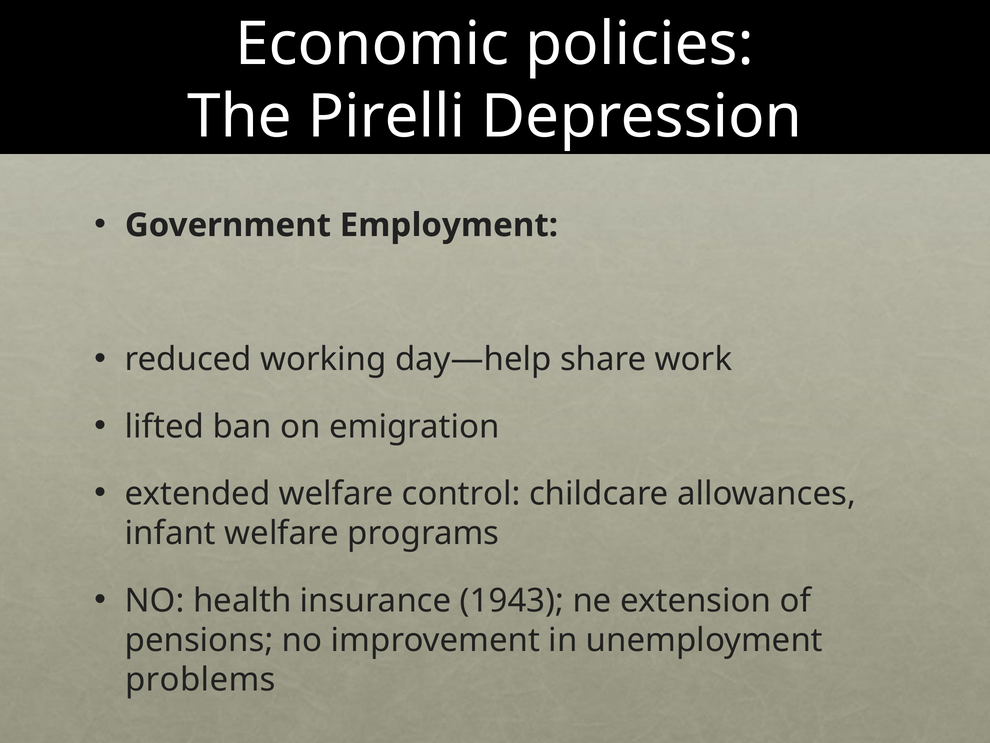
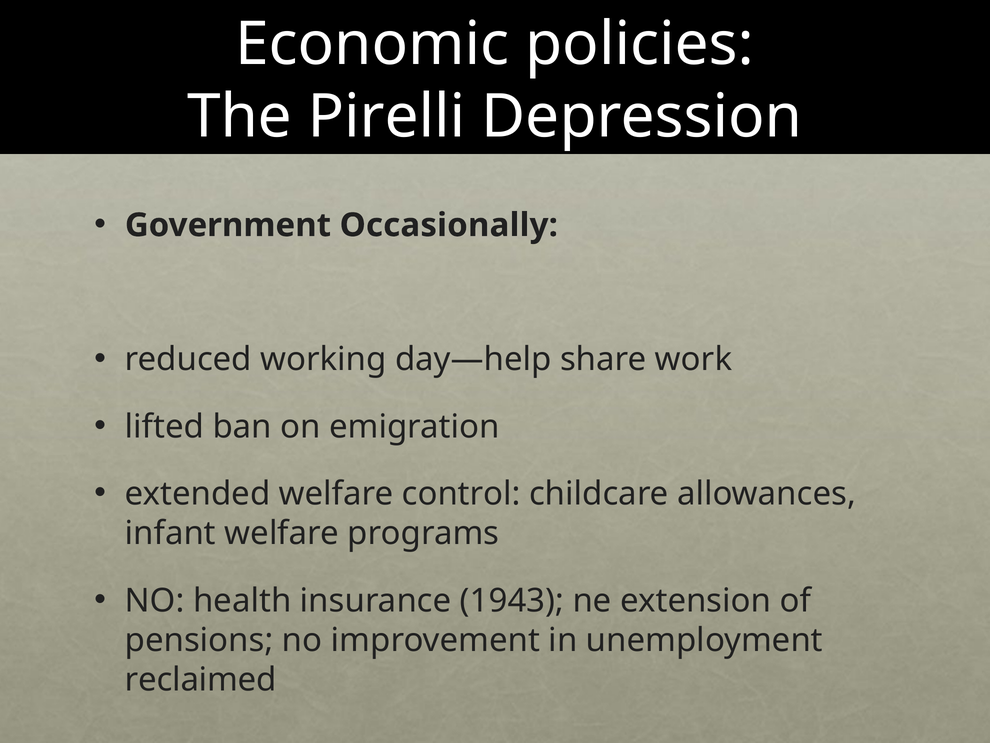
Employment: Employment -> Occasionally
problems: problems -> reclaimed
